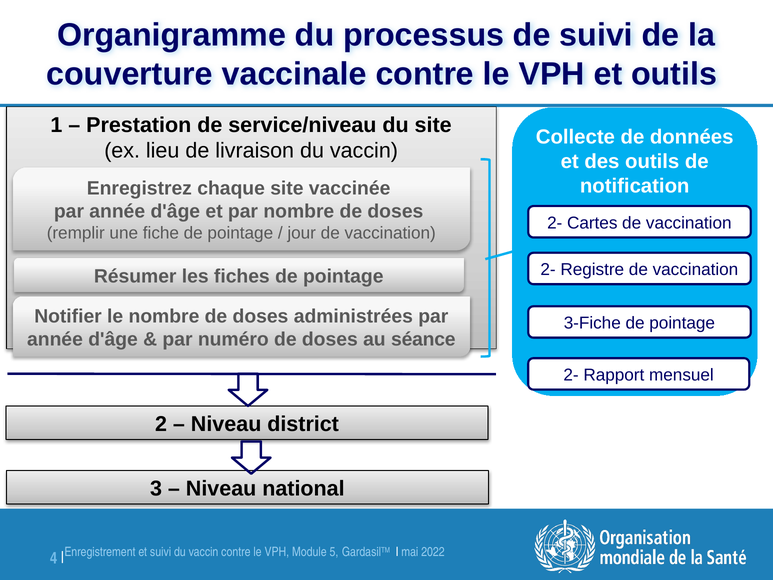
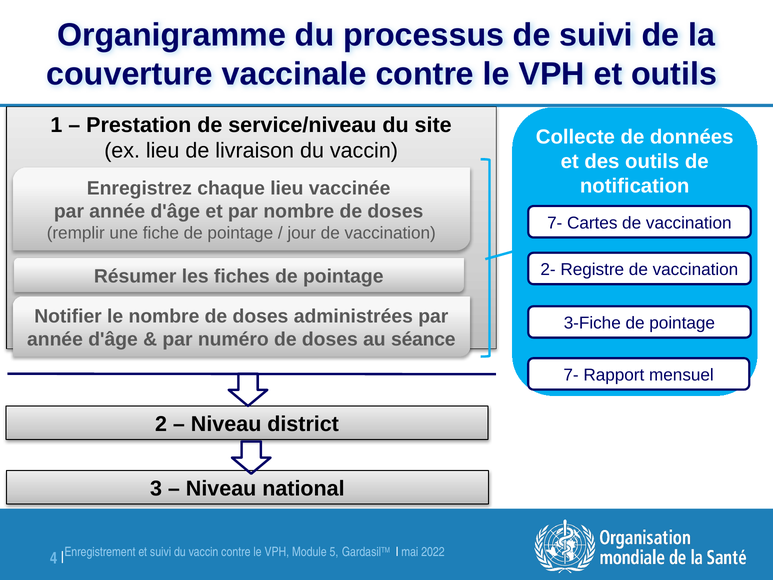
chaque site: site -> lieu
2- at (555, 223): 2- -> 7-
2- at (571, 375): 2- -> 7-
